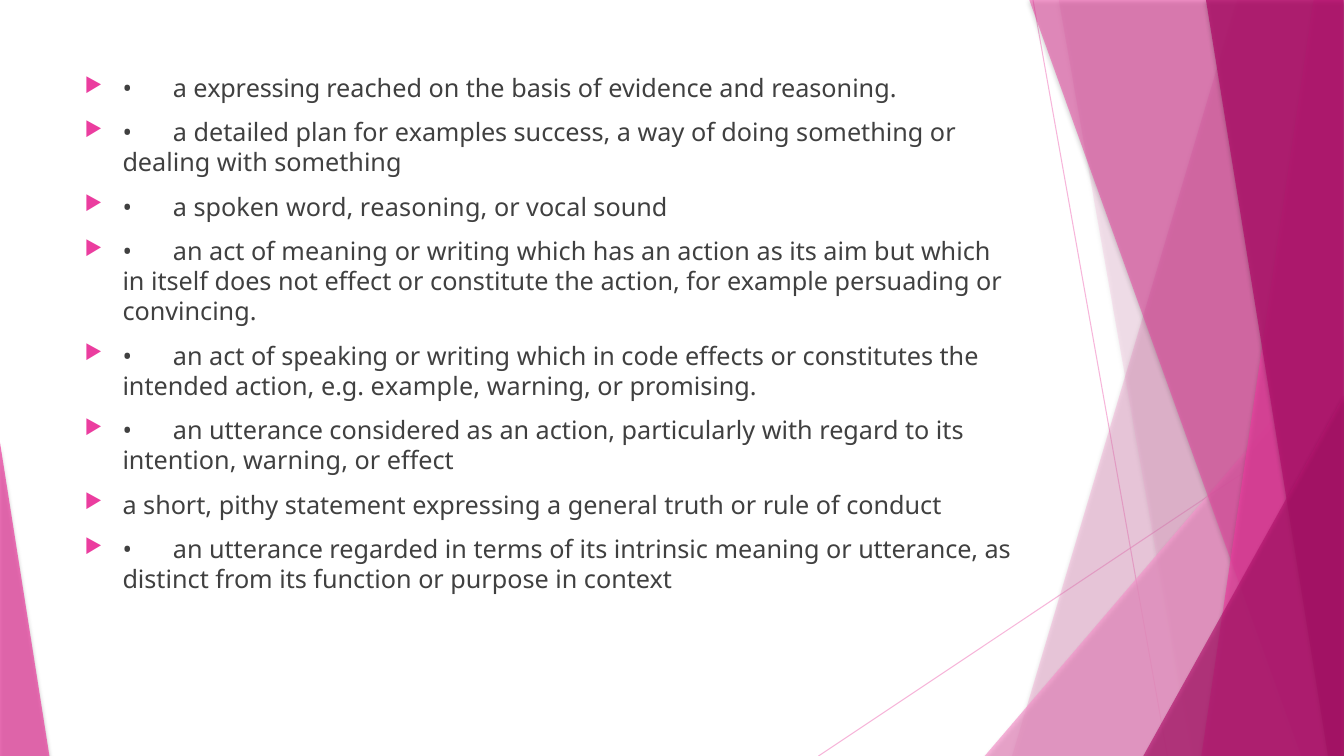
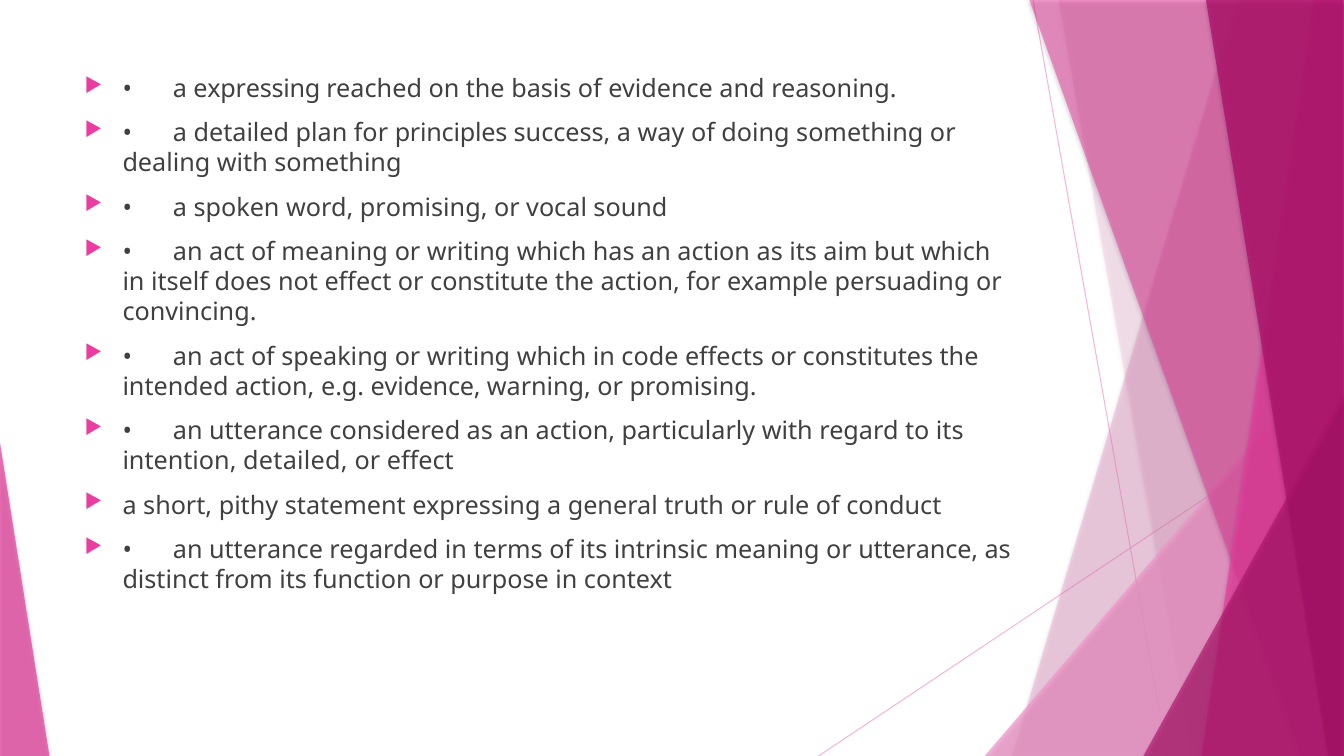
examples: examples -> principles
word reasoning: reasoning -> promising
e.g example: example -> evidence
intention warning: warning -> detailed
